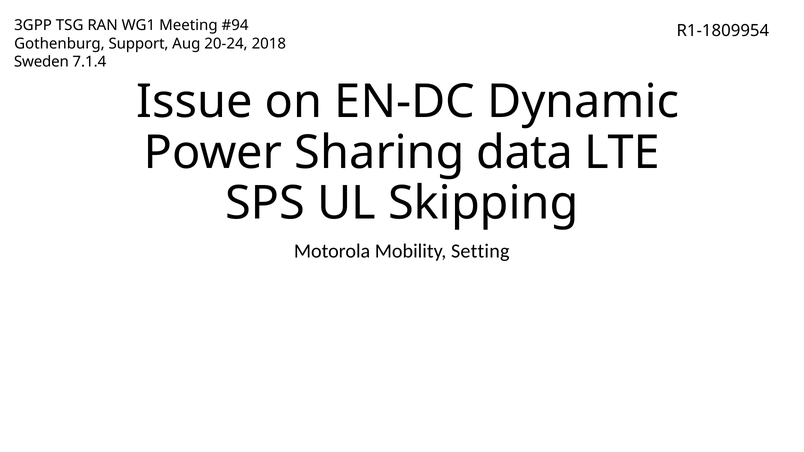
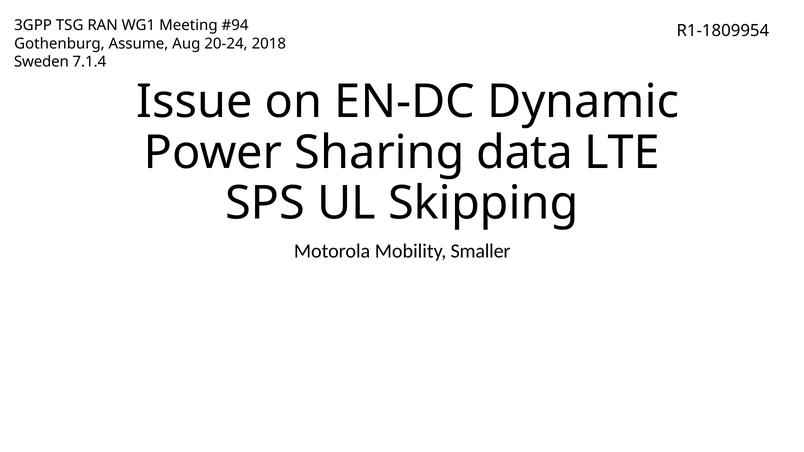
Support: Support -> Assume
Setting: Setting -> Smaller
